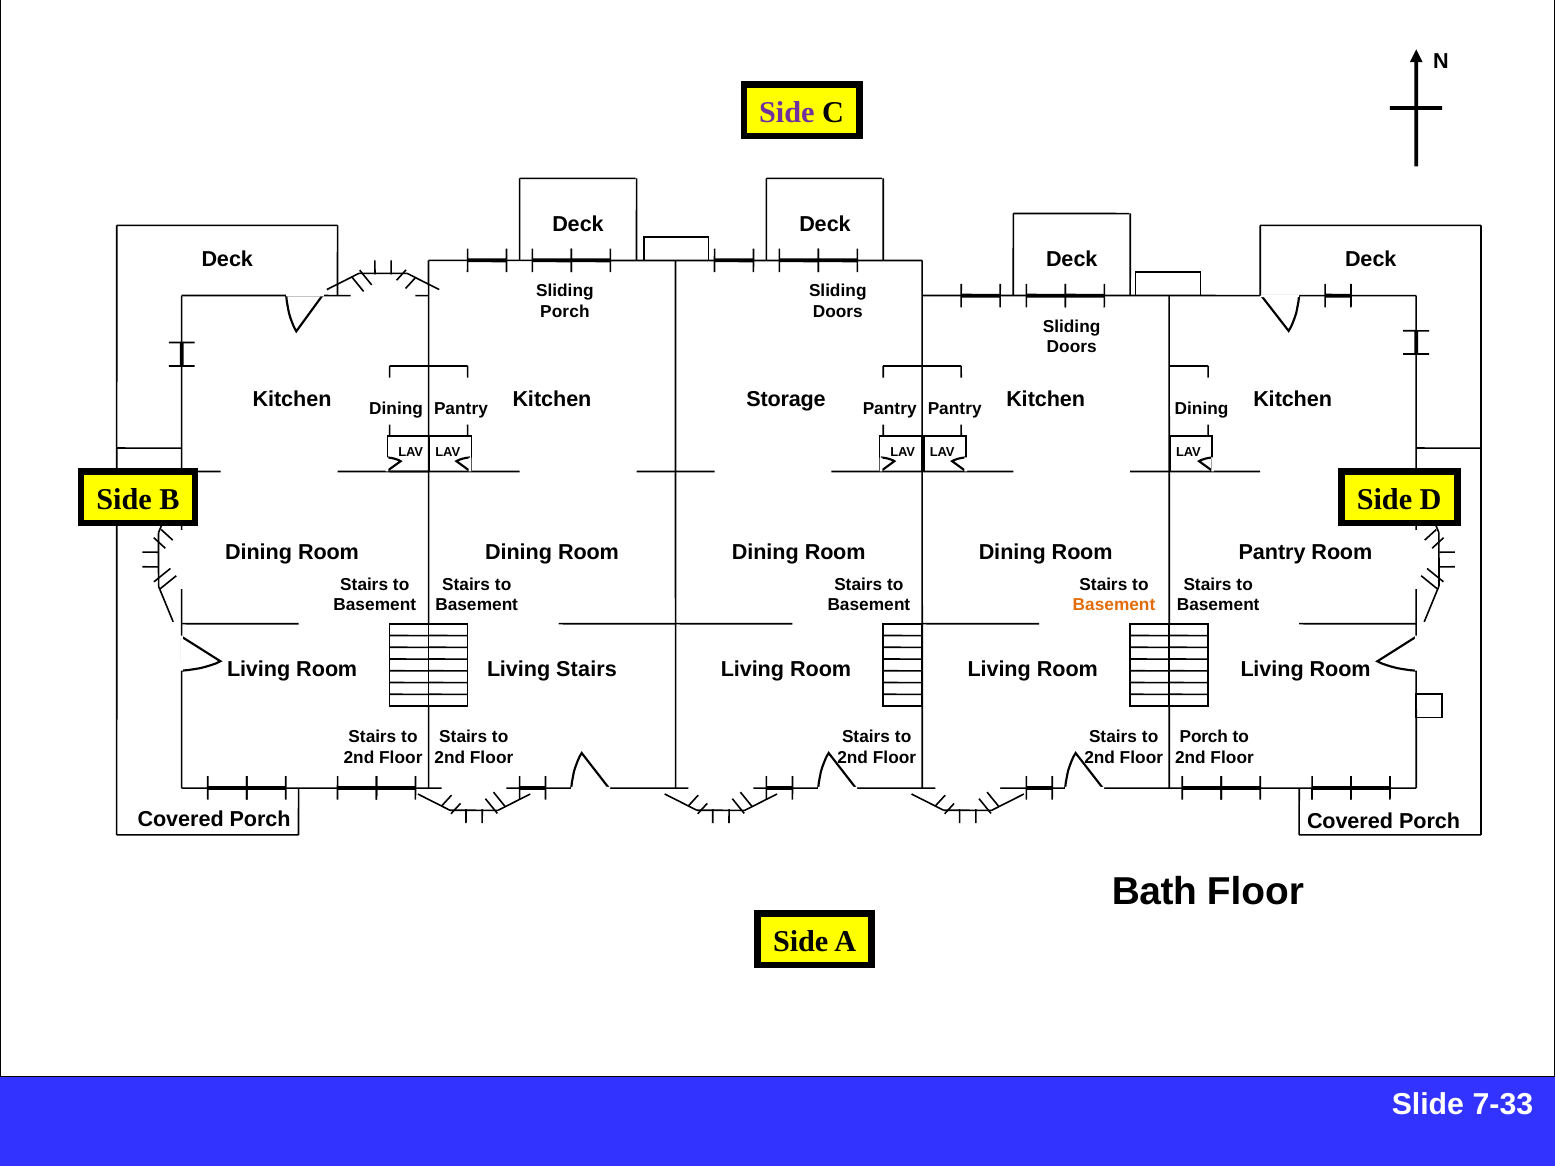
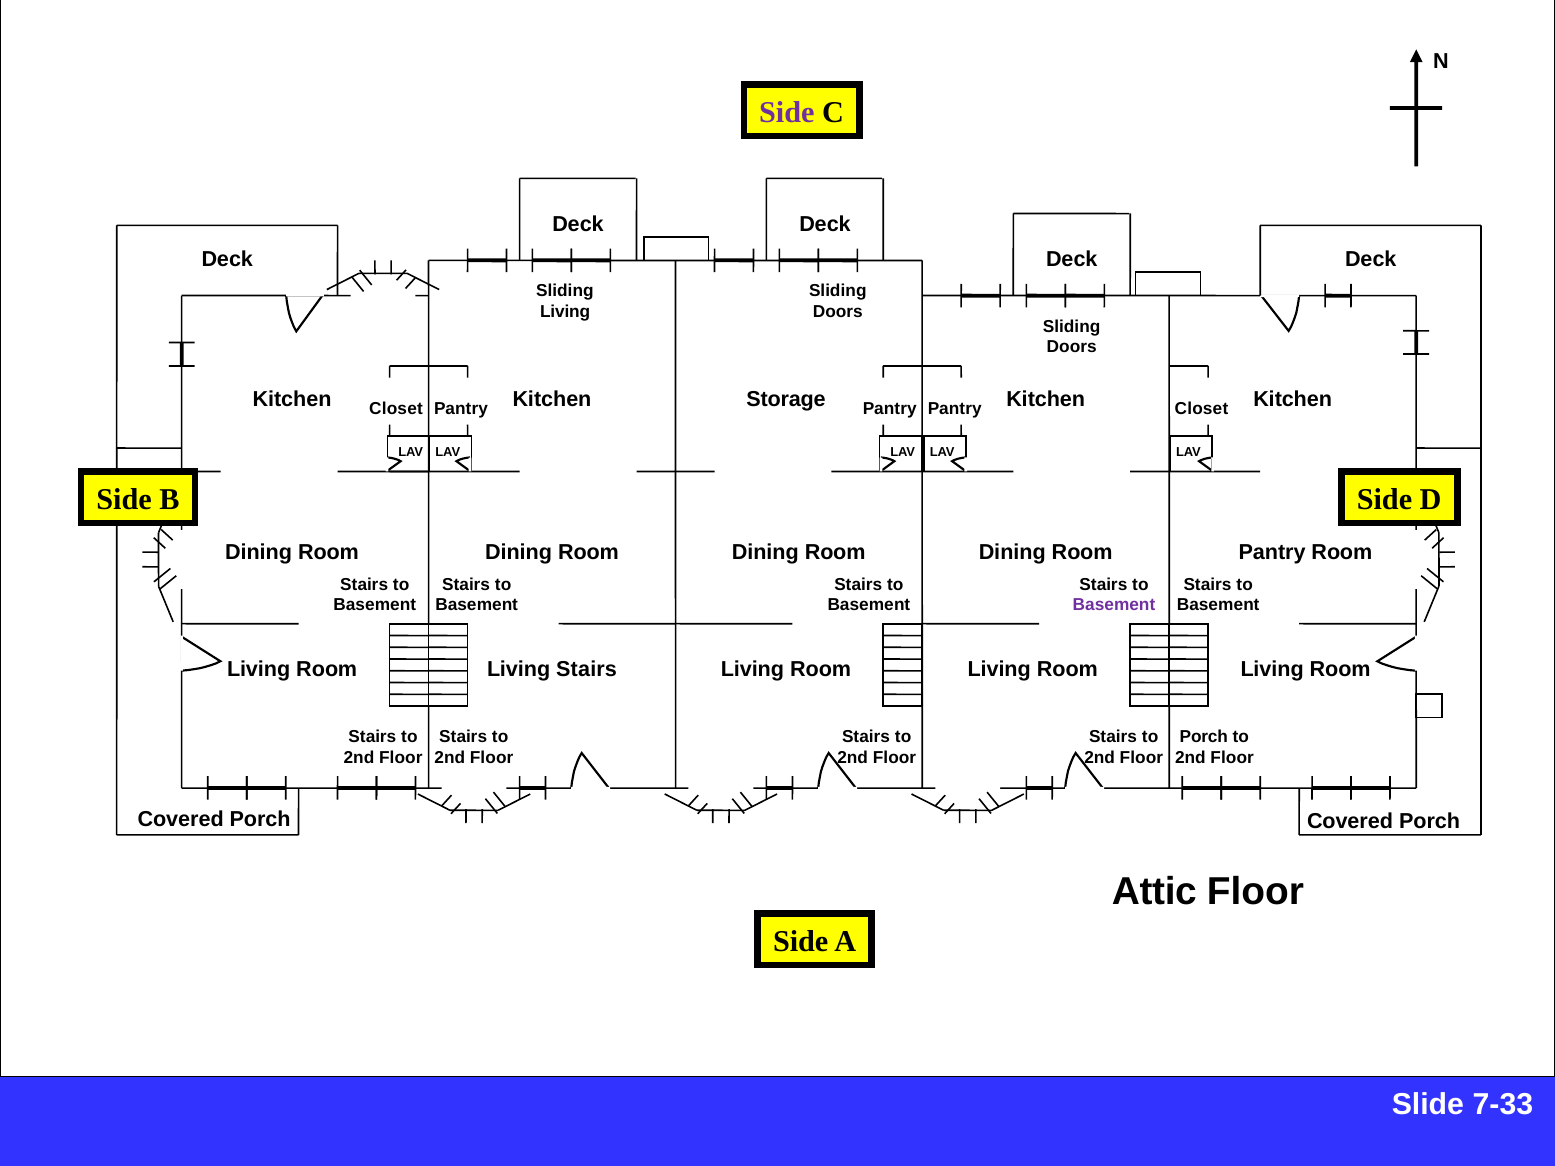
Porch at (565, 312): Porch -> Living
Dining at (396, 409): Dining -> Closet
Pantry Pantry Dining: Dining -> Closet
Basement at (1114, 605) colour: orange -> purple
Bath: Bath -> Attic
